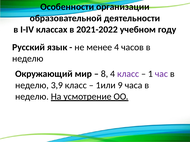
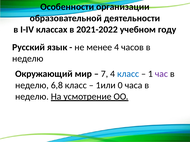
8: 8 -> 7
класс at (128, 74) colour: purple -> blue
3,9: 3,9 -> 6,8
9: 9 -> 0
